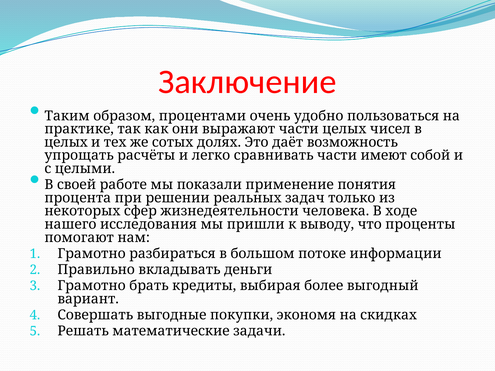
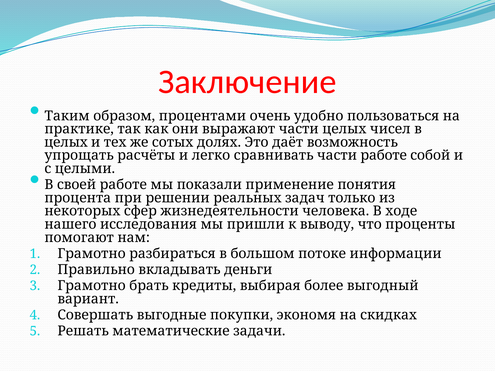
части имеют: имеют -> работе
